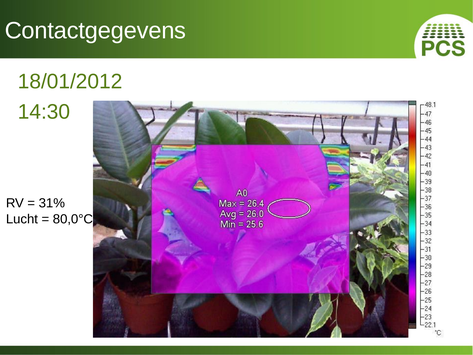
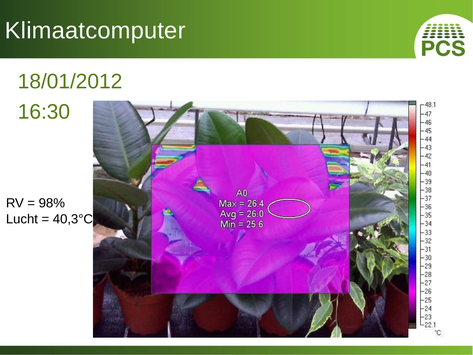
Contactgegevens: Contactgegevens -> Klimaatcomputer
14:30: 14:30 -> 16:30
31%: 31% -> 98%
80,0°C: 80,0°C -> 40,3°C
